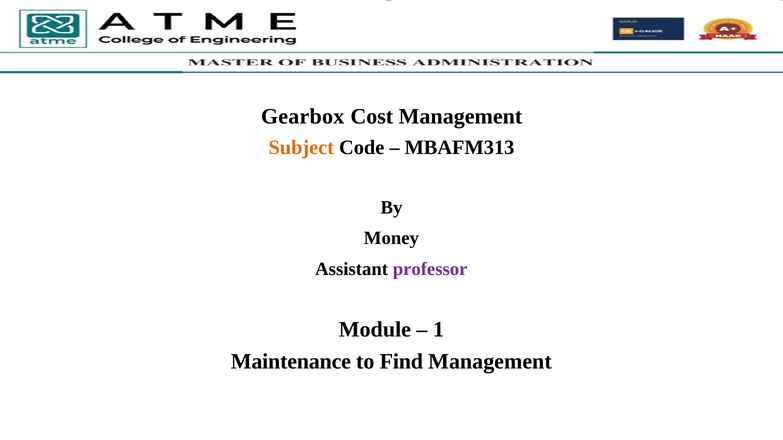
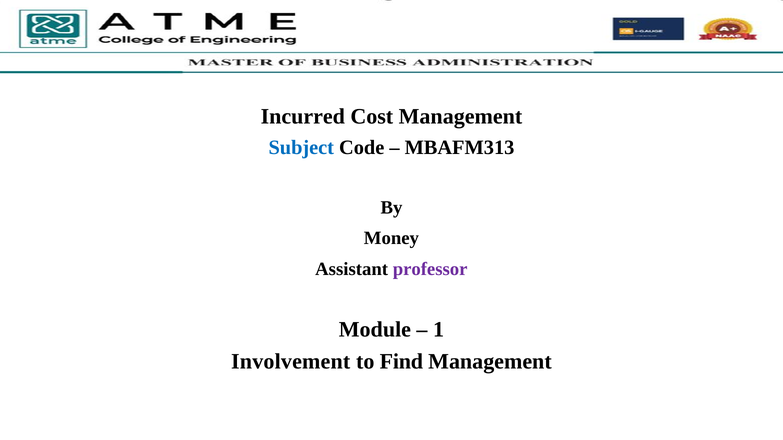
Gearbox: Gearbox -> Incurred
Subject colour: orange -> blue
Maintenance: Maintenance -> Involvement
